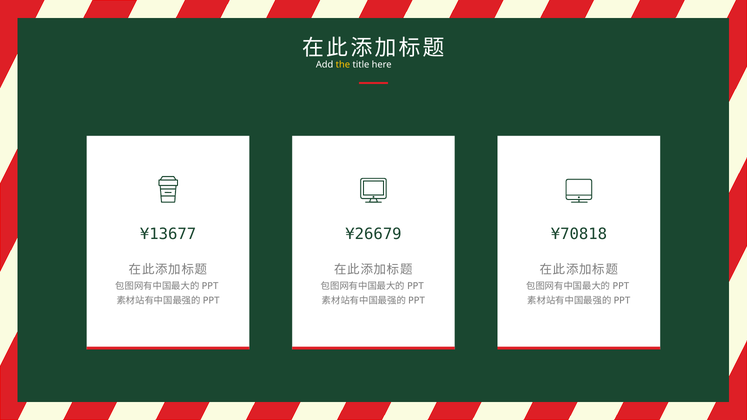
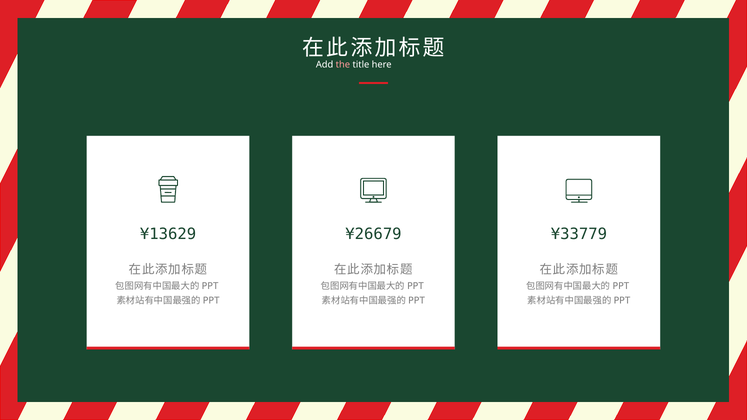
the colour: yellow -> pink
¥13677: ¥13677 -> ¥13629
¥70818: ¥70818 -> ¥33779
